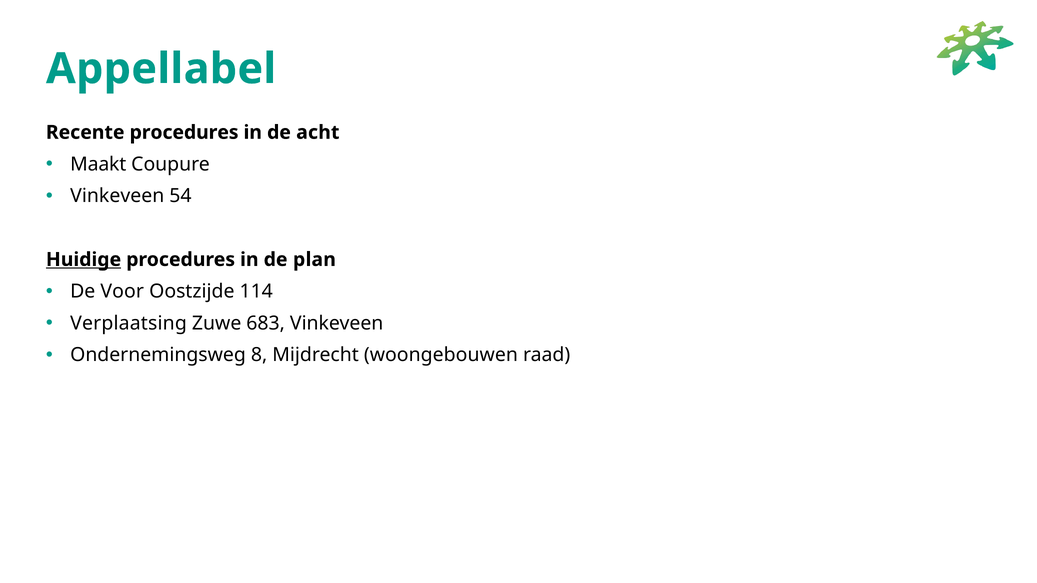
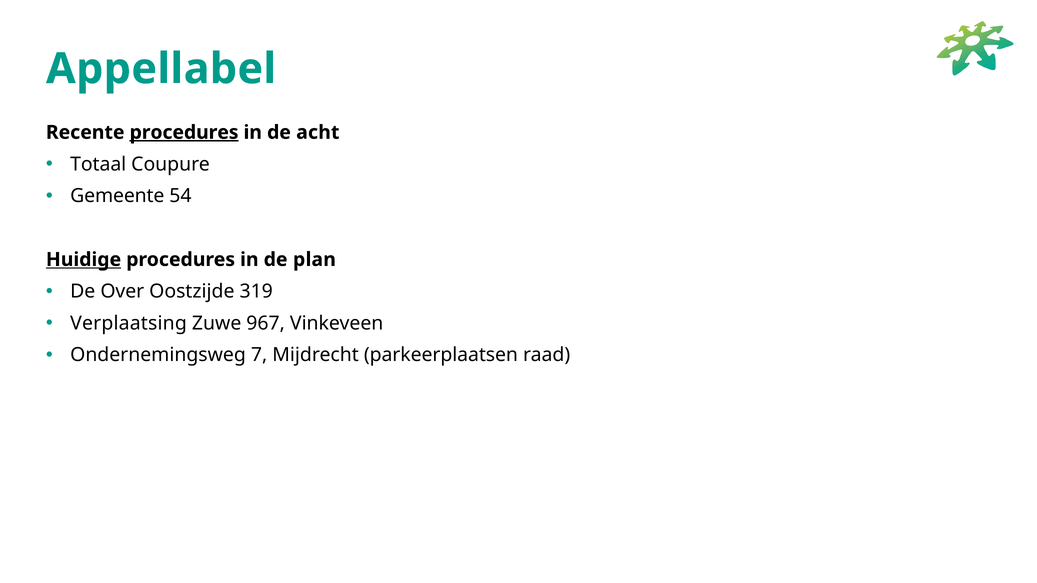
procedures at (184, 132) underline: none -> present
Maakt: Maakt -> Totaal
Vinkeveen at (117, 196): Vinkeveen -> Gemeente
Voor: Voor -> Over
114: 114 -> 319
683: 683 -> 967
8: 8 -> 7
woongebouwen: woongebouwen -> parkeerplaatsen
